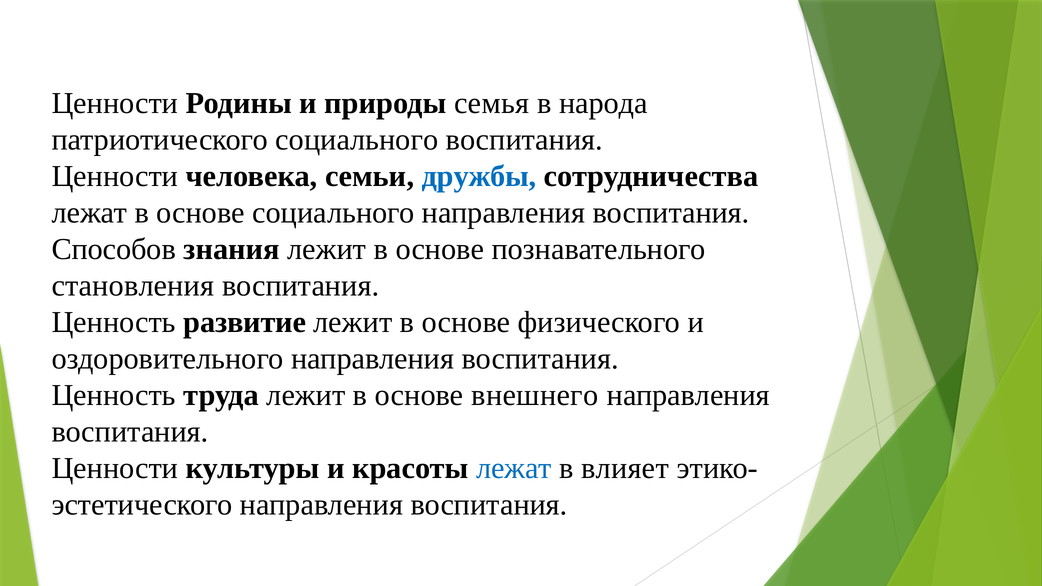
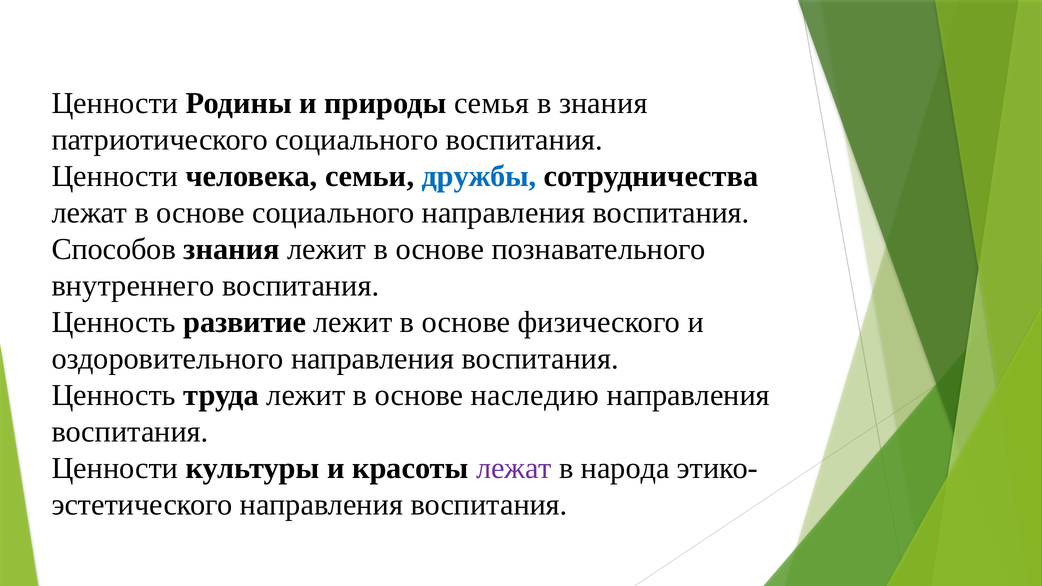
в народа: народа -> знания
становления: становления -> внутреннего
внешнего: внешнего -> наследию
лежат at (514, 468) colour: blue -> purple
влияет: влияет -> народа
